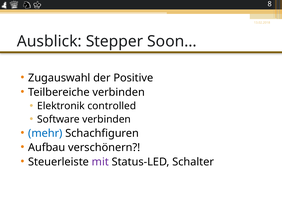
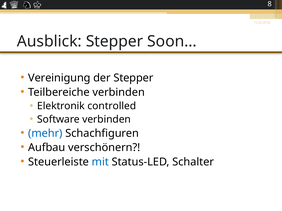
Zugauswahl: Zugauswahl -> Vereinigung
der Positive: Positive -> Stepper
mit colour: purple -> blue
